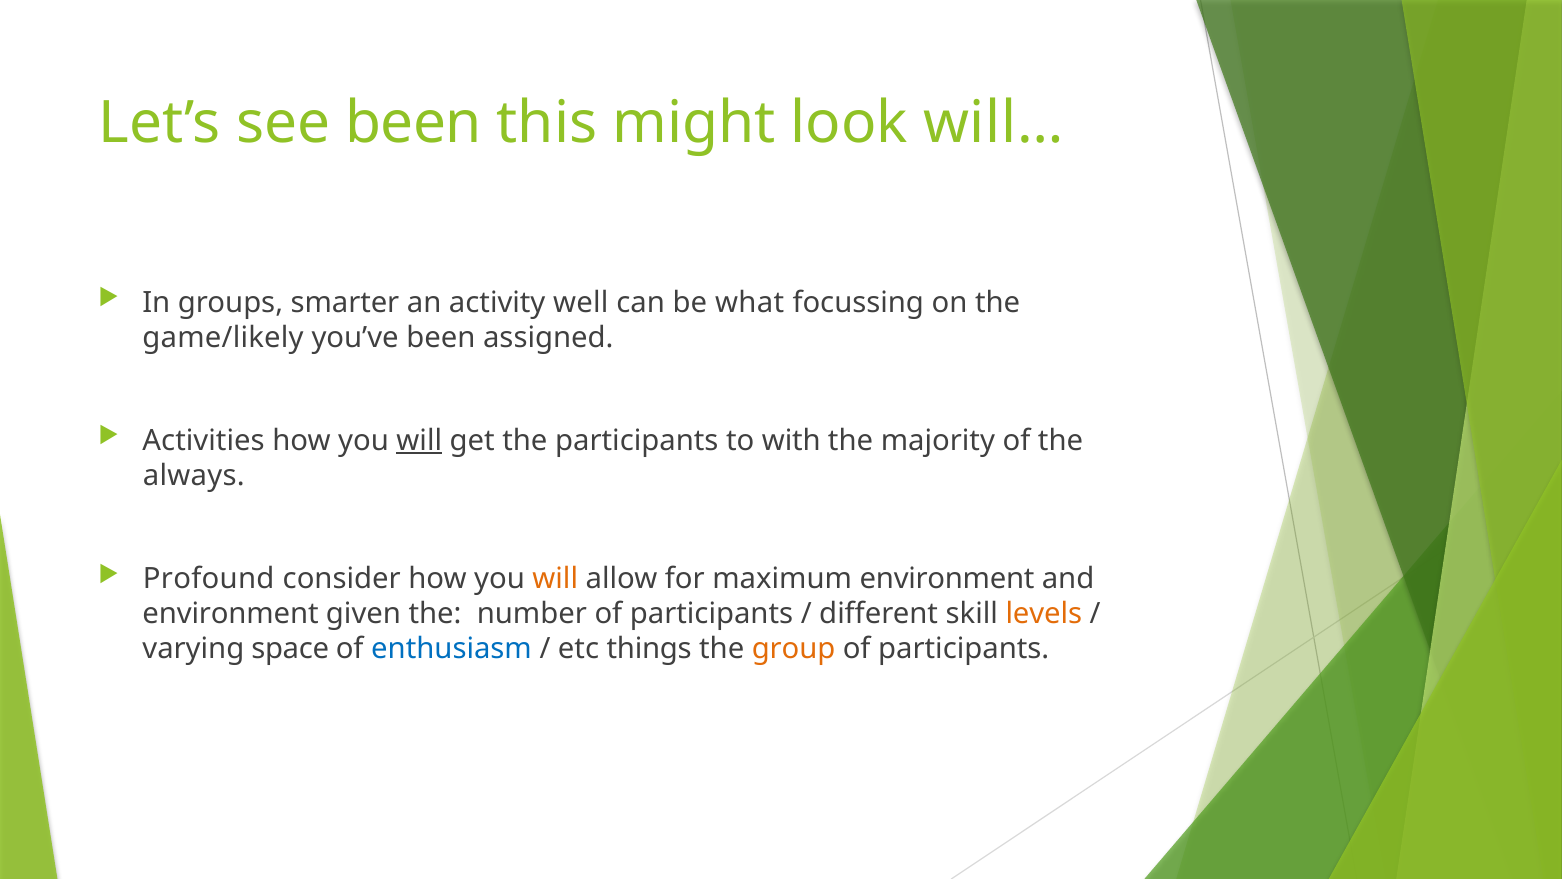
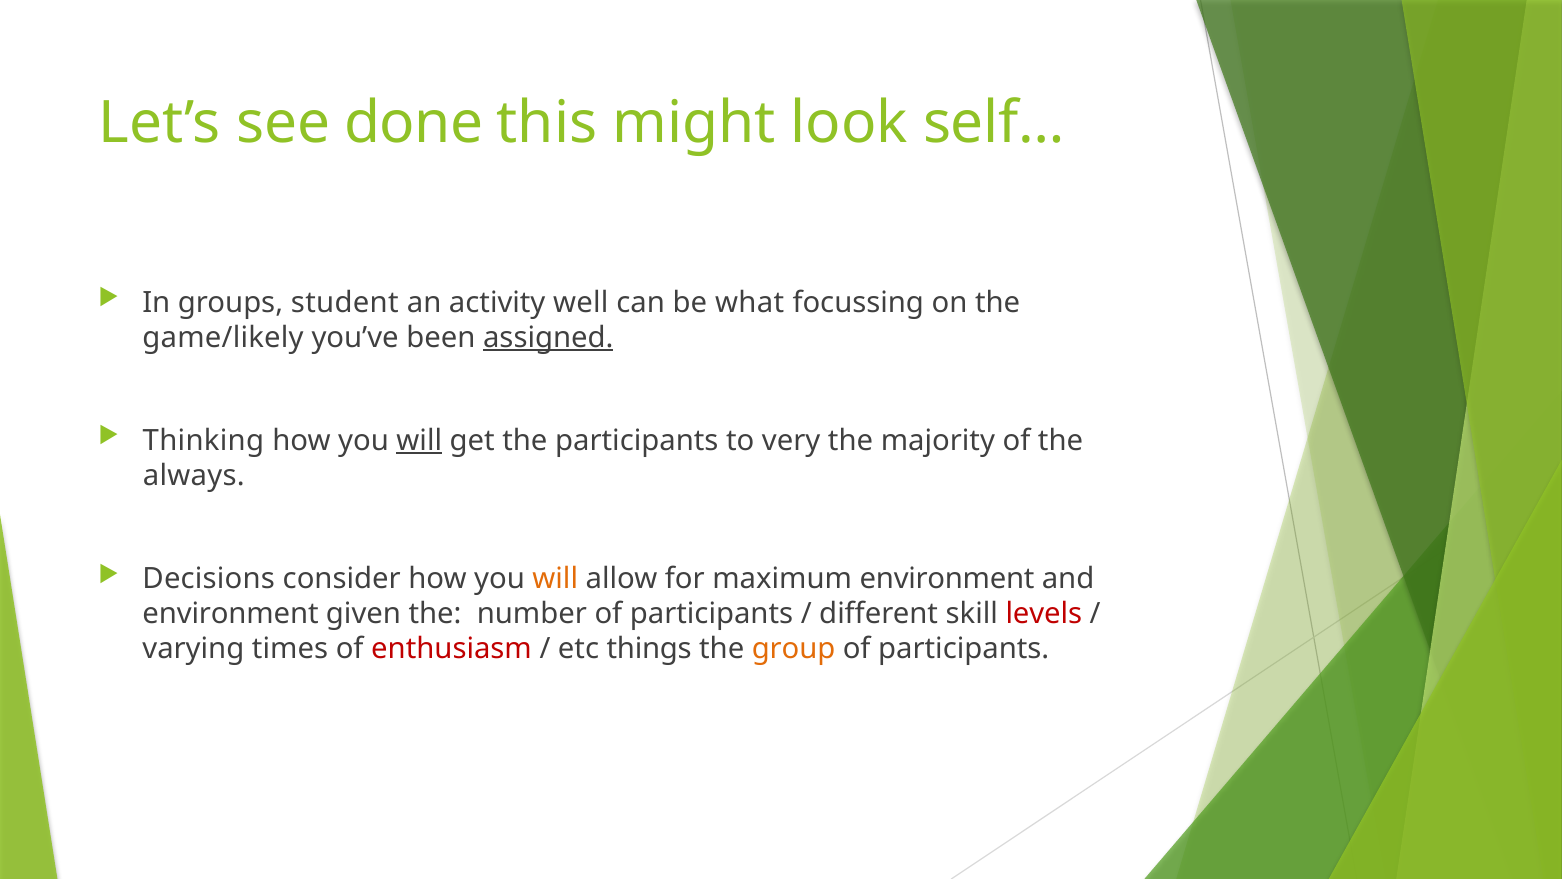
see been: been -> done
will…: will… -> self…
smarter: smarter -> student
assigned underline: none -> present
Activities: Activities -> Thinking
with: with -> very
Profound: Profound -> Decisions
levels colour: orange -> red
space: space -> times
enthusiasm colour: blue -> red
